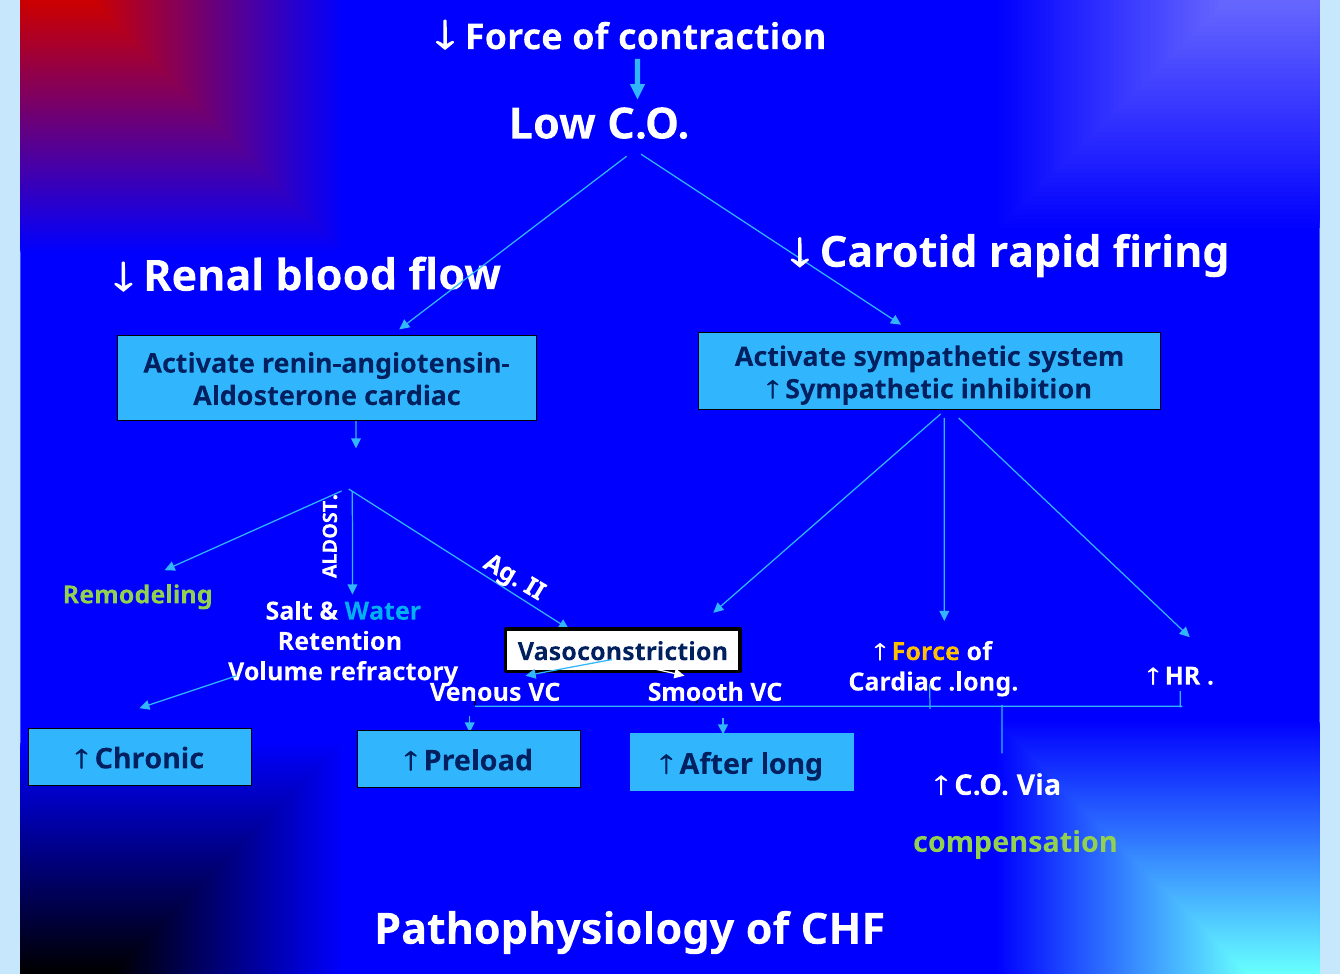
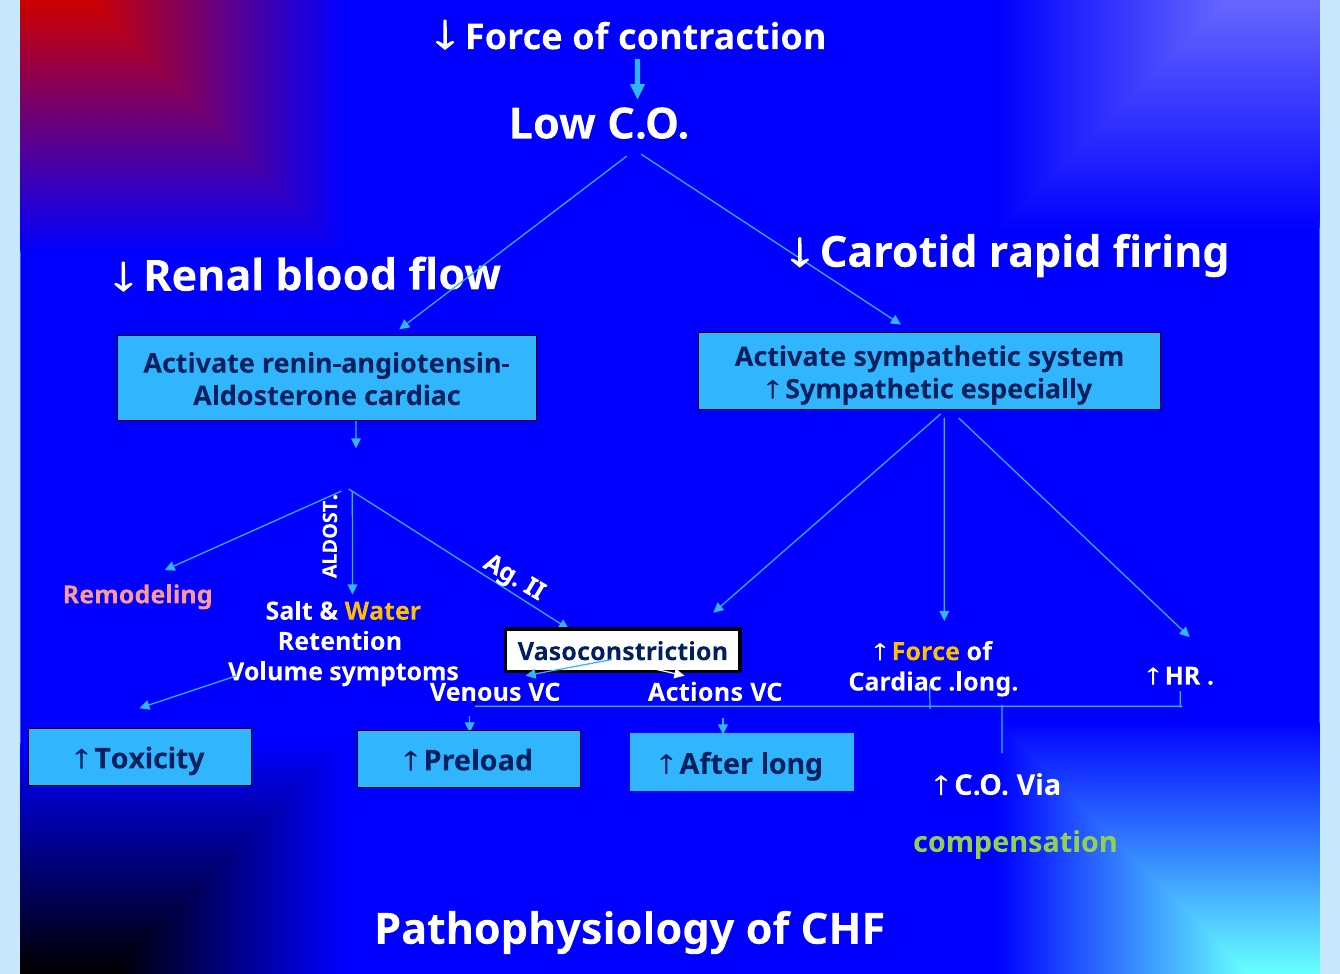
inhibition: inhibition -> especially
Remodeling colour: light green -> pink
Water colour: light blue -> yellow
refractory: refractory -> symptoms
Smooth: Smooth -> Actions
Chronic: Chronic -> Toxicity
